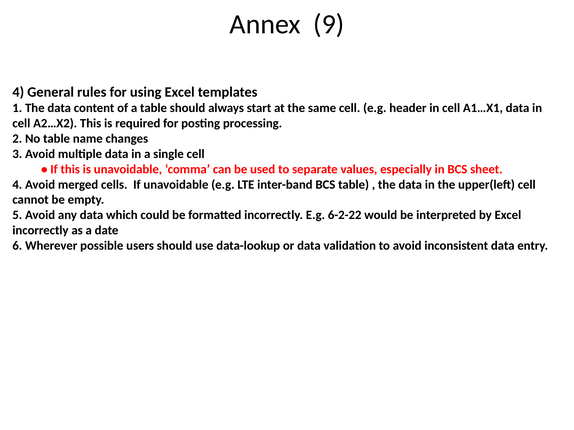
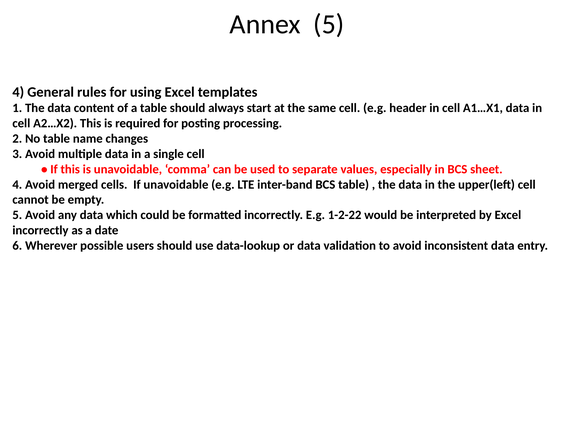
Annex 9: 9 -> 5
6-2-22: 6-2-22 -> 1-2-22
